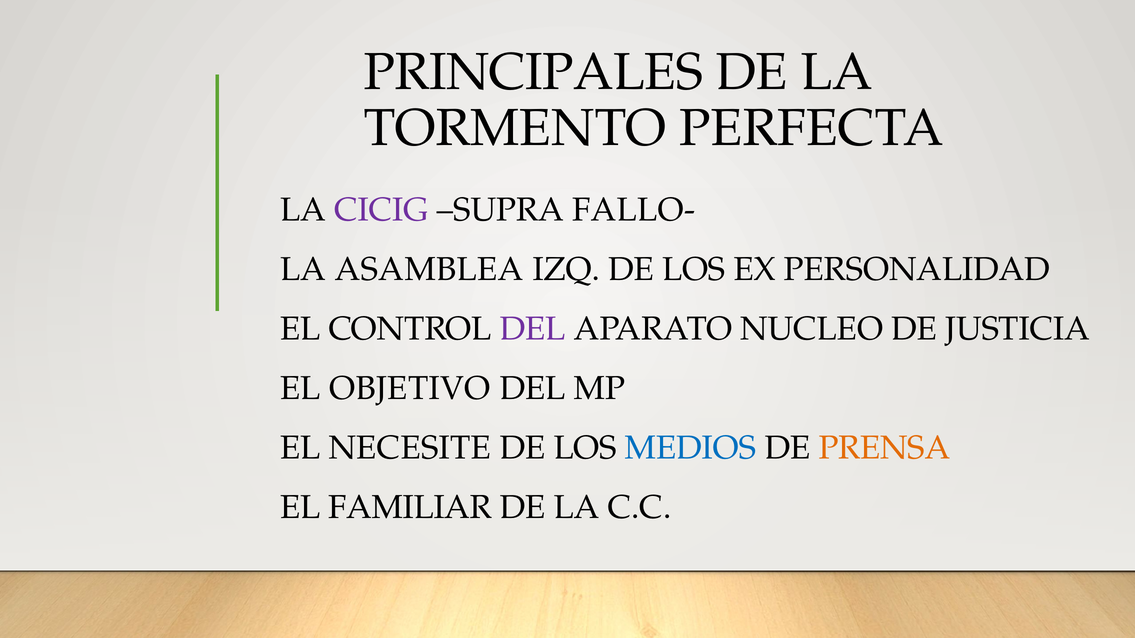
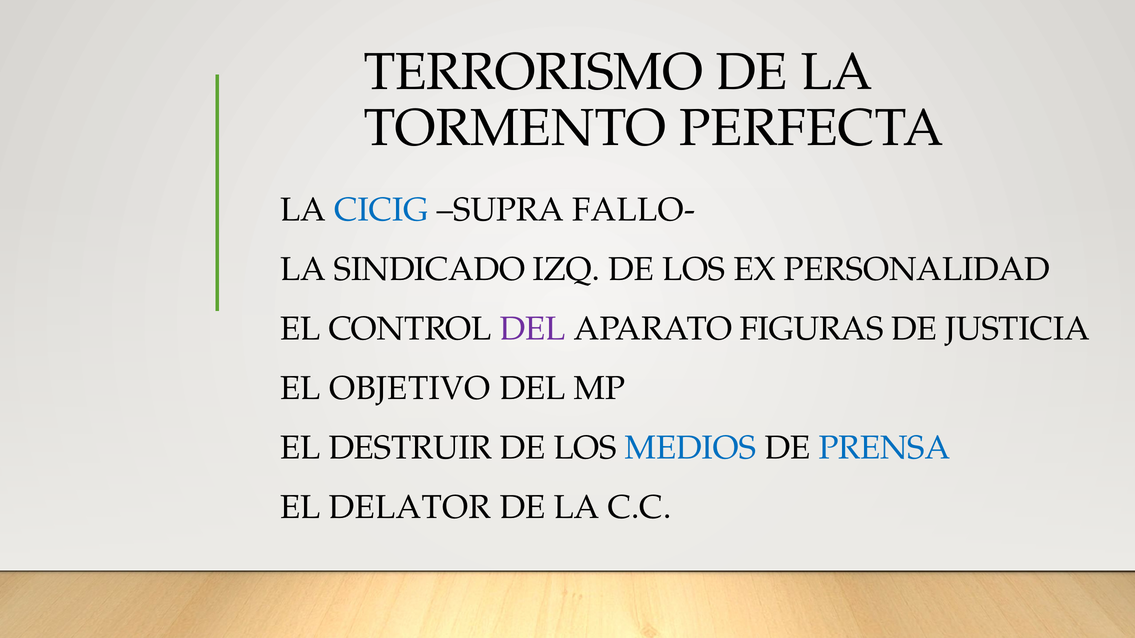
PRINCIPALES: PRINCIPALES -> TERRORISMO
CICIG colour: purple -> blue
ASAMBLEA: ASAMBLEA -> SINDICADO
NUCLEO: NUCLEO -> FIGURAS
NECESITE: NECESITE -> DESTRUIR
PRENSA colour: orange -> blue
FAMILIAR: FAMILIAR -> DELATOR
